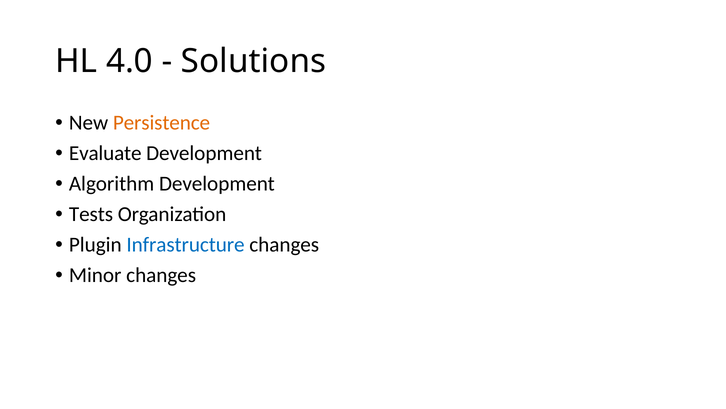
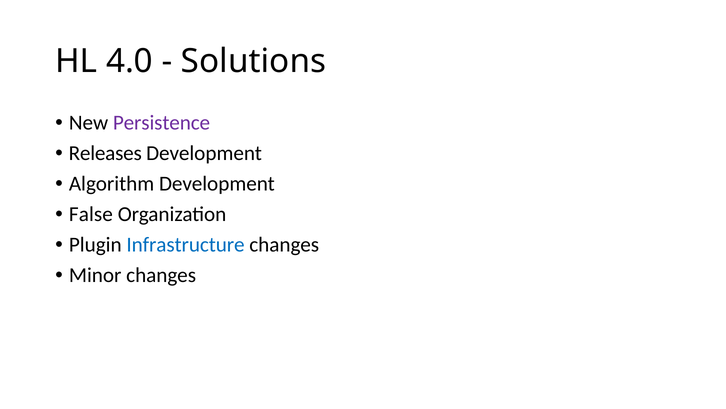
Persistence colour: orange -> purple
Evaluate: Evaluate -> Releases
Tests: Tests -> False
